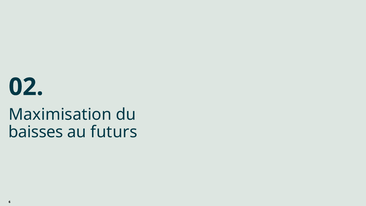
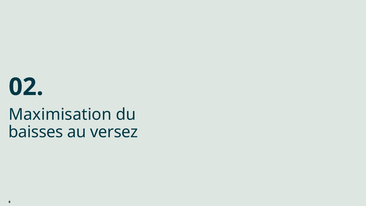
futurs: futurs -> versez
